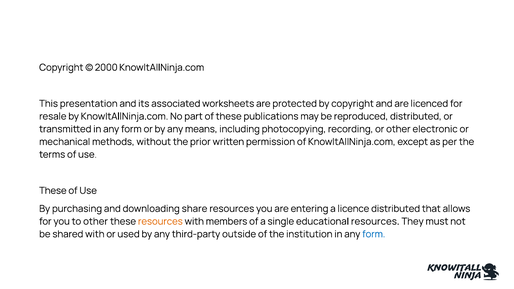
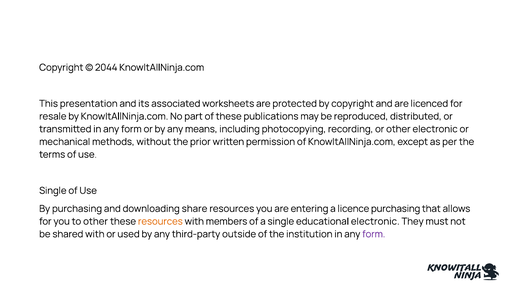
2000: 2000 -> 2044
These at (53, 191): These -> Single
licence distributed: distributed -> purchasing
educational resources: resources -> electronic
form at (374, 234) colour: blue -> purple
